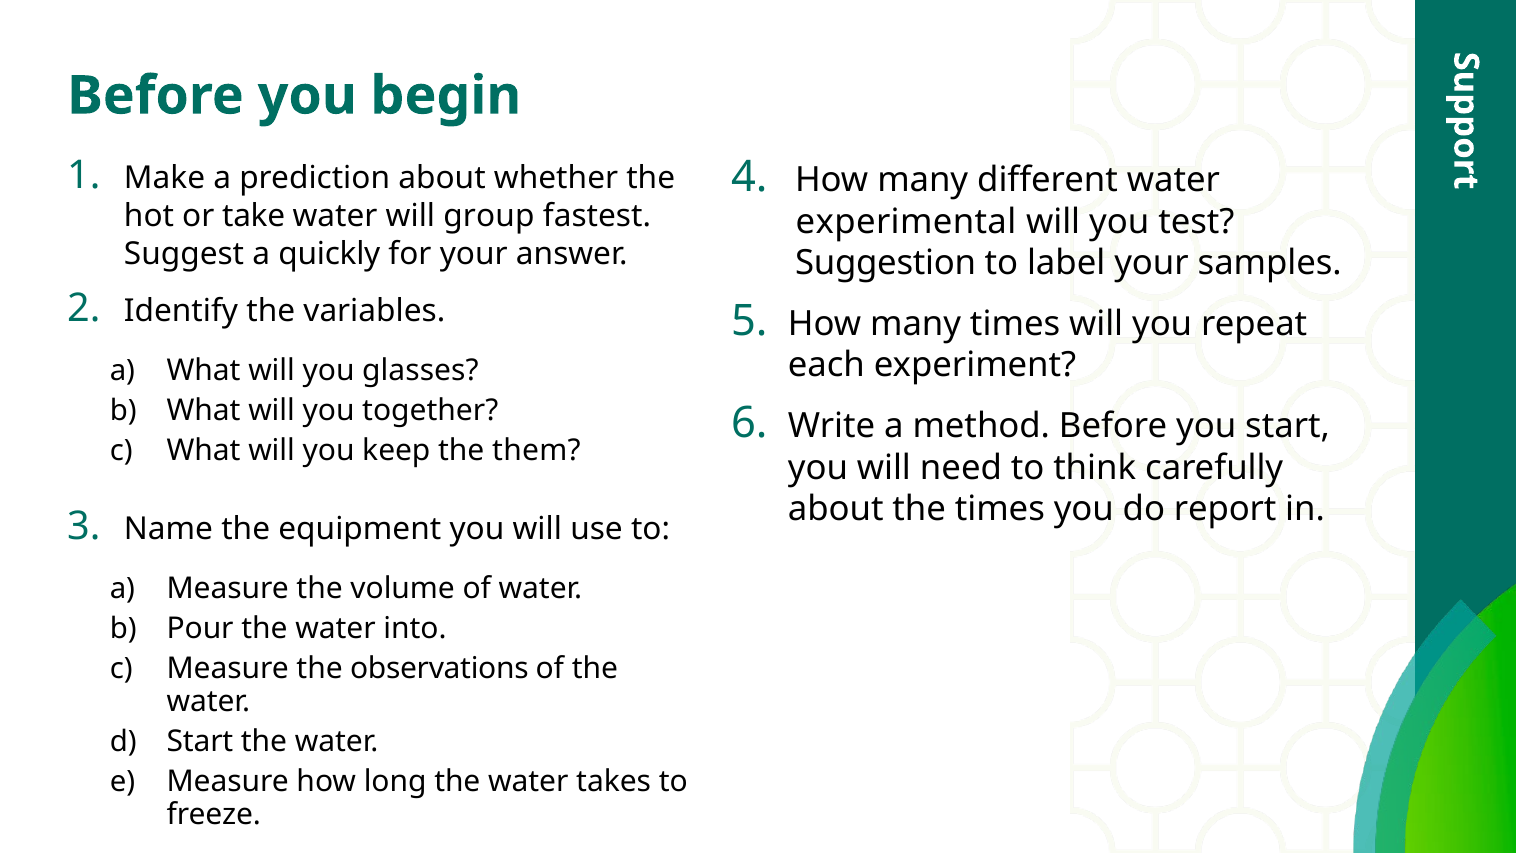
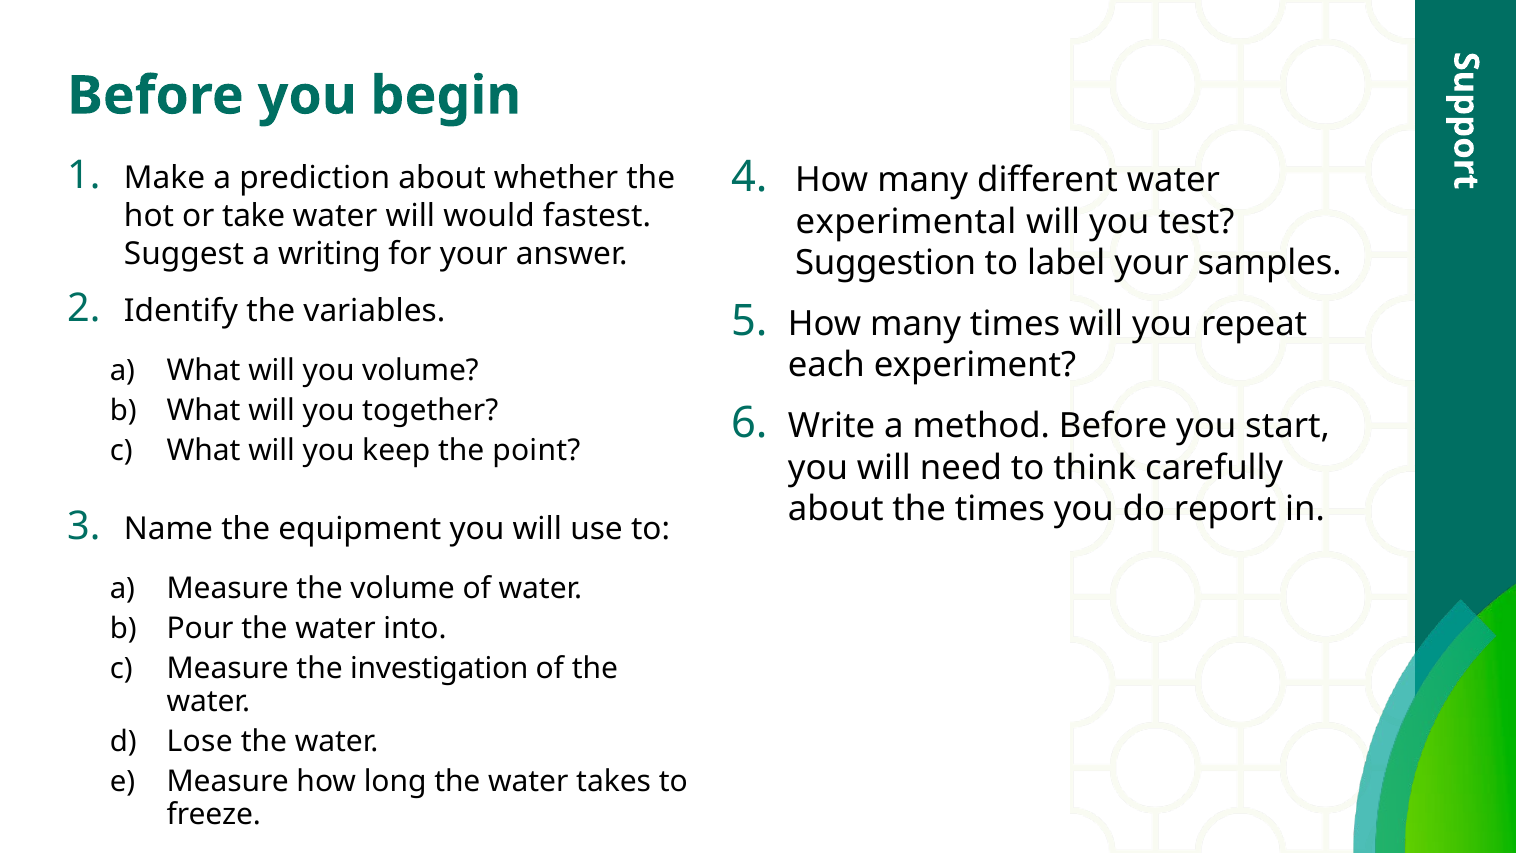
group: group -> would
quickly: quickly -> writing
you glasses: glasses -> volume
them: them -> point
observations: observations -> investigation
Start at (200, 741): Start -> Lose
